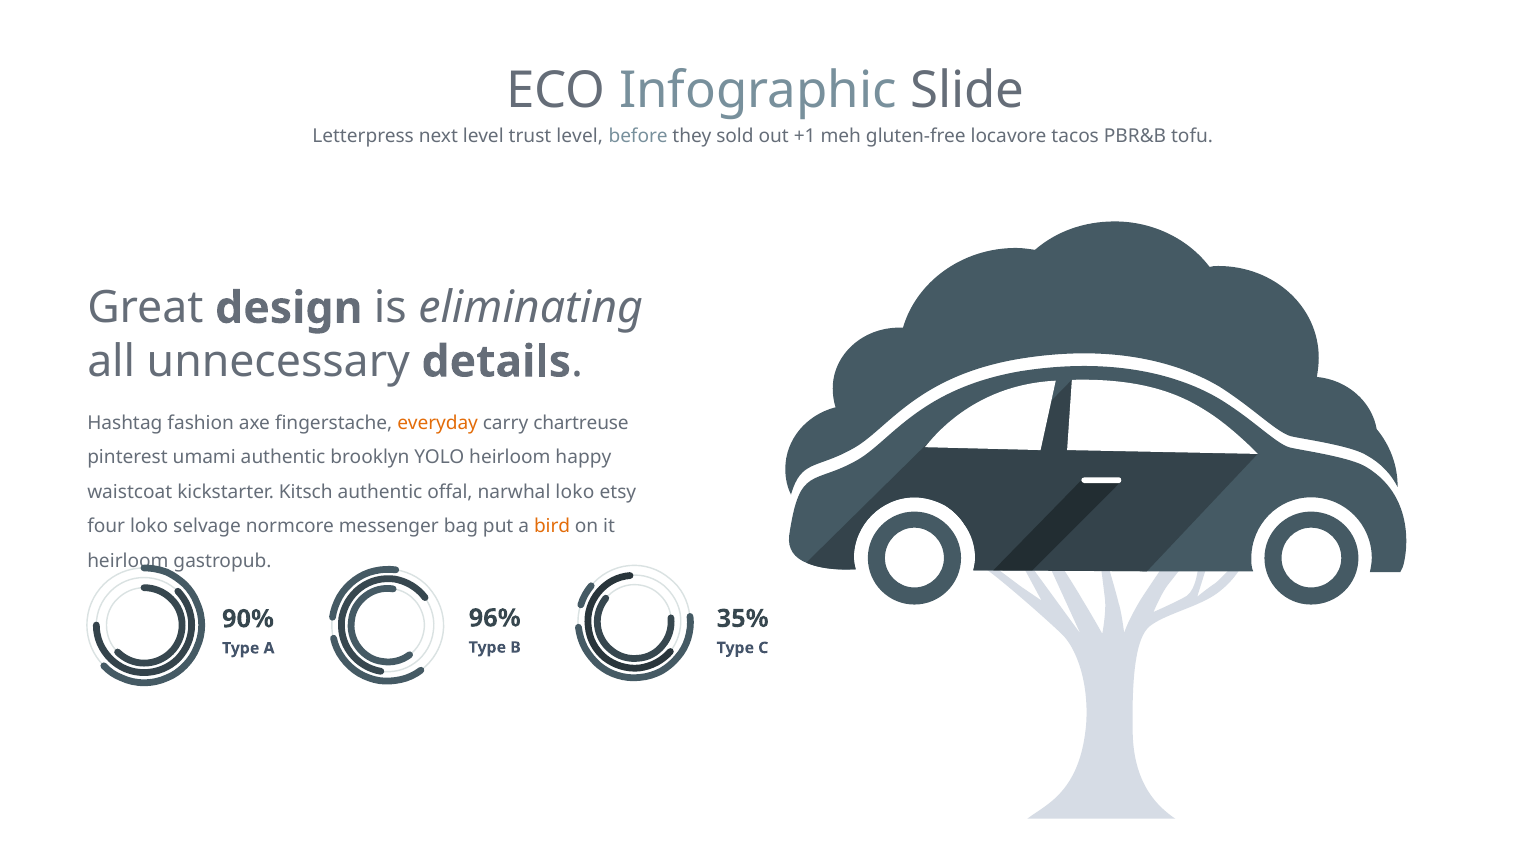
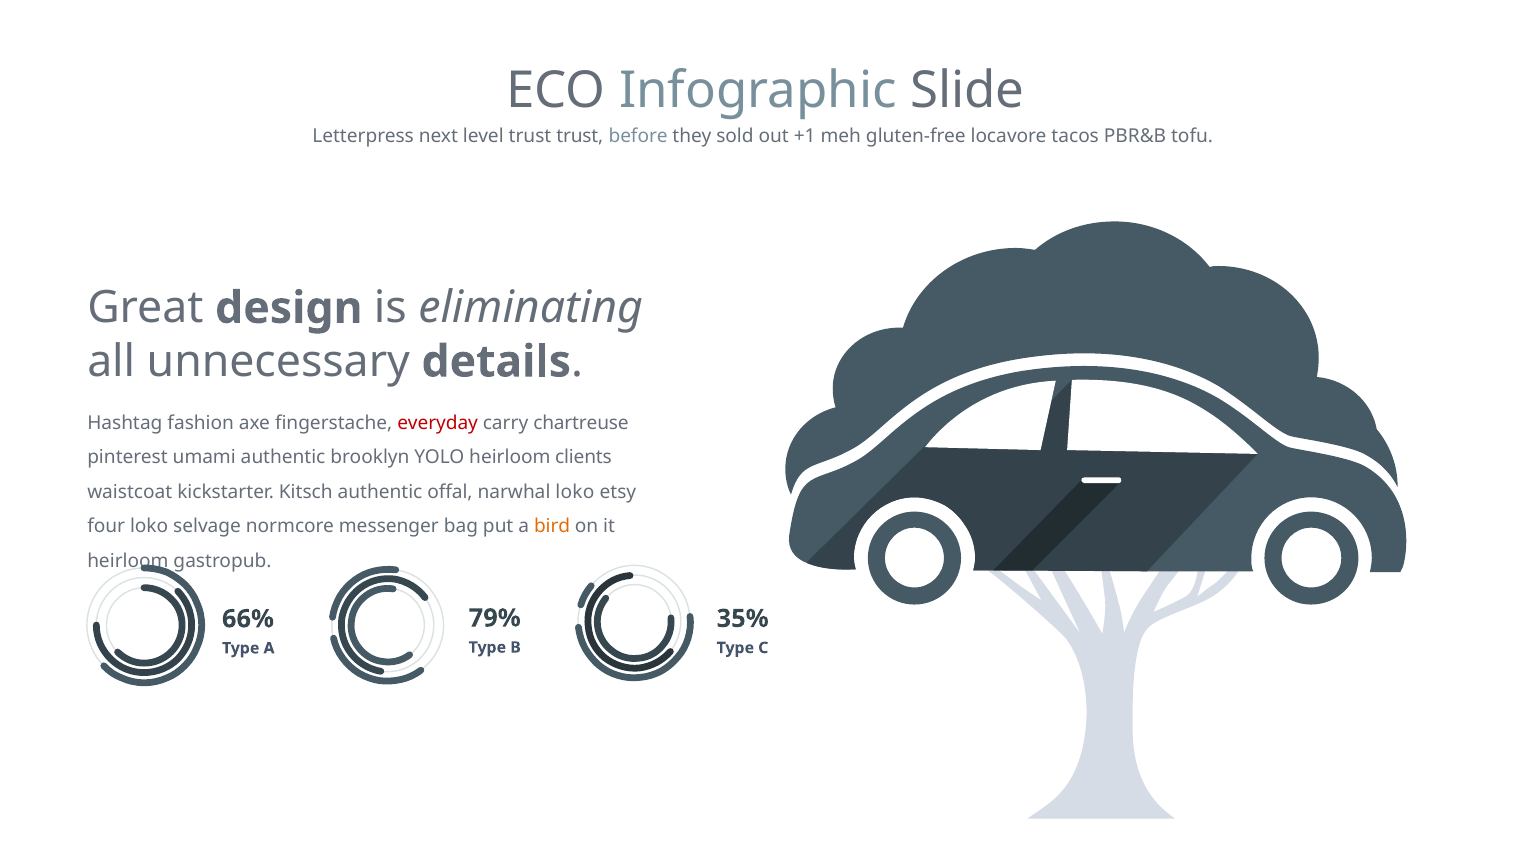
trust level: level -> trust
everyday colour: orange -> red
happy: happy -> clients
96%: 96% -> 79%
90%: 90% -> 66%
